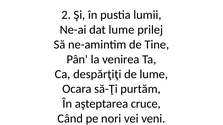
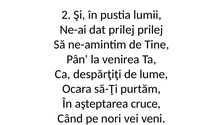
dat lume: lume -> prilej
